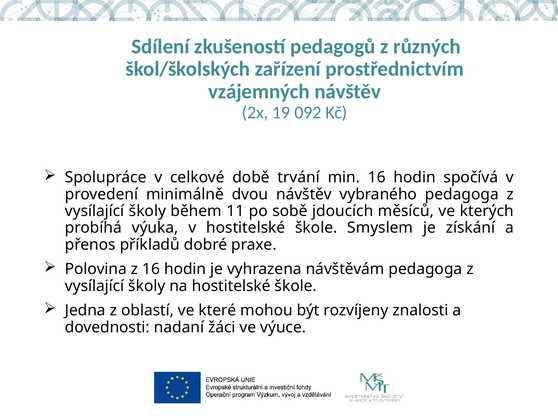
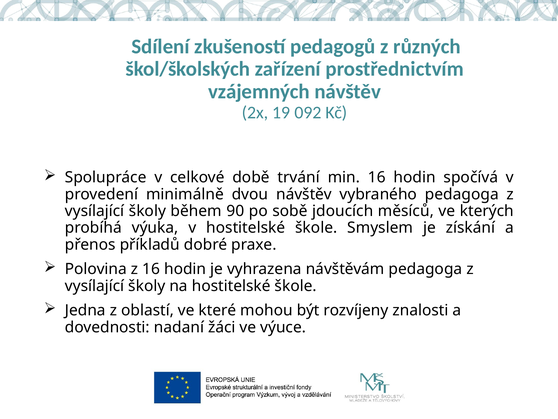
11: 11 -> 90
